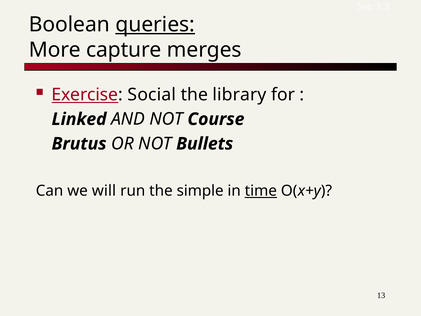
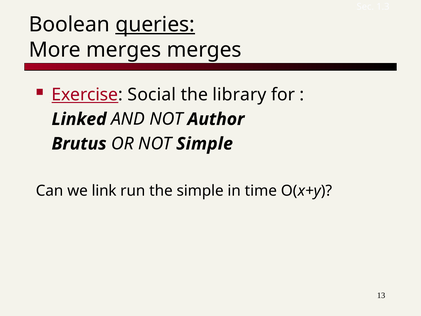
More capture: capture -> merges
Course: Course -> Author
NOT Bullets: Bullets -> Simple
will: will -> link
time underline: present -> none
